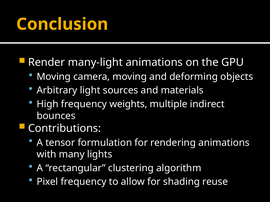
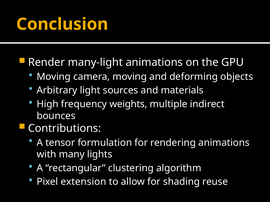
Pixel frequency: frequency -> extension
